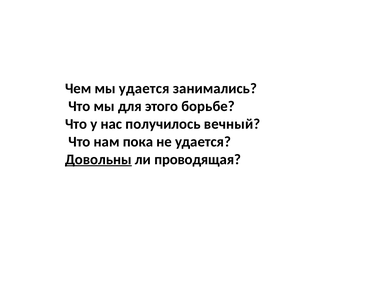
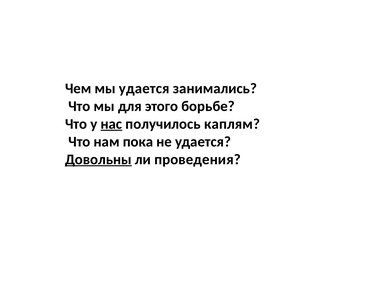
нас underline: none -> present
вечный: вечный -> каплям
проводящая: проводящая -> проведения
